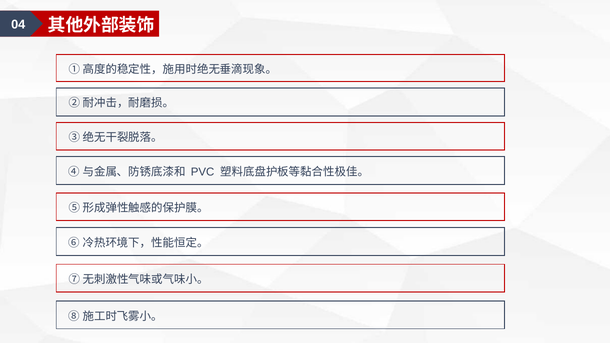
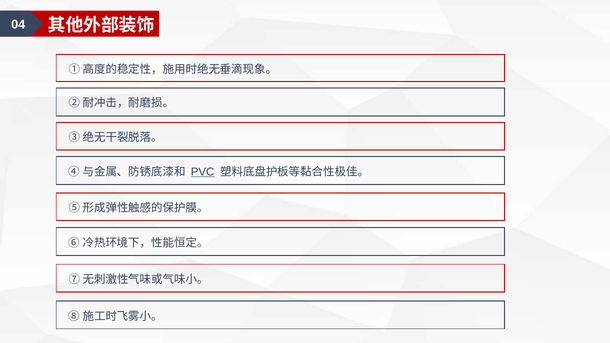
PVC underline: none -> present
